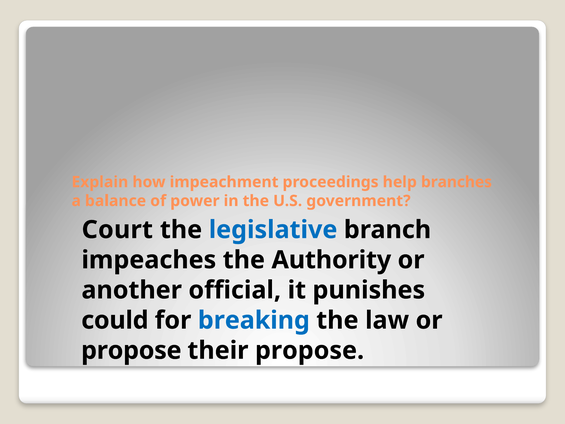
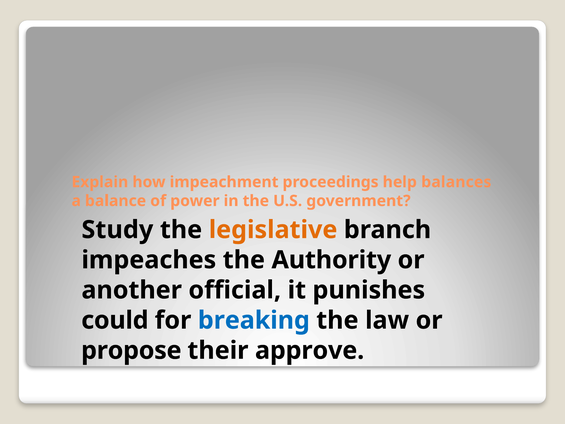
branches: branches -> balances
Court: Court -> Study
legislative colour: blue -> orange
their propose: propose -> approve
